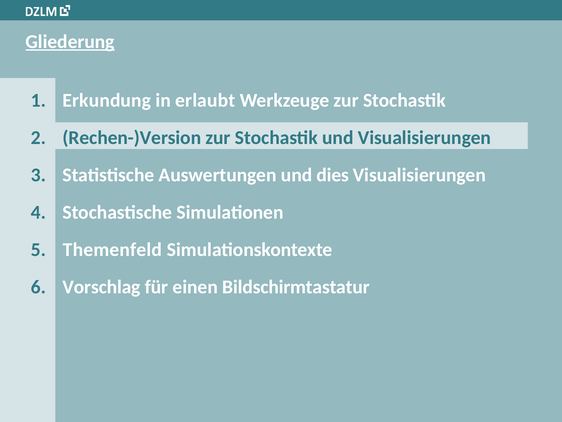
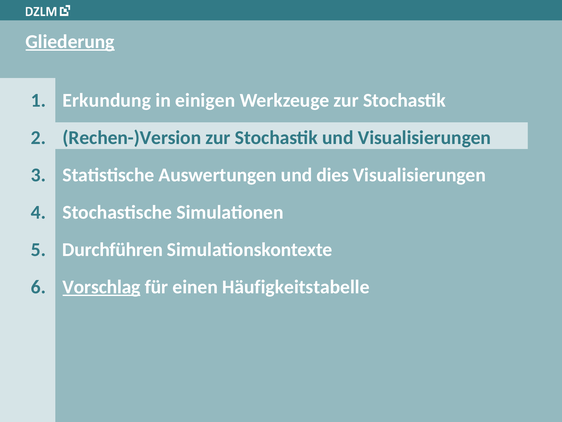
erlaubt: erlaubt -> einigen
Themenfeld: Themenfeld -> Durchführen
Vorschlag underline: none -> present
Bildschirmtastatur: Bildschirmtastatur -> Häufigkeitstabelle
